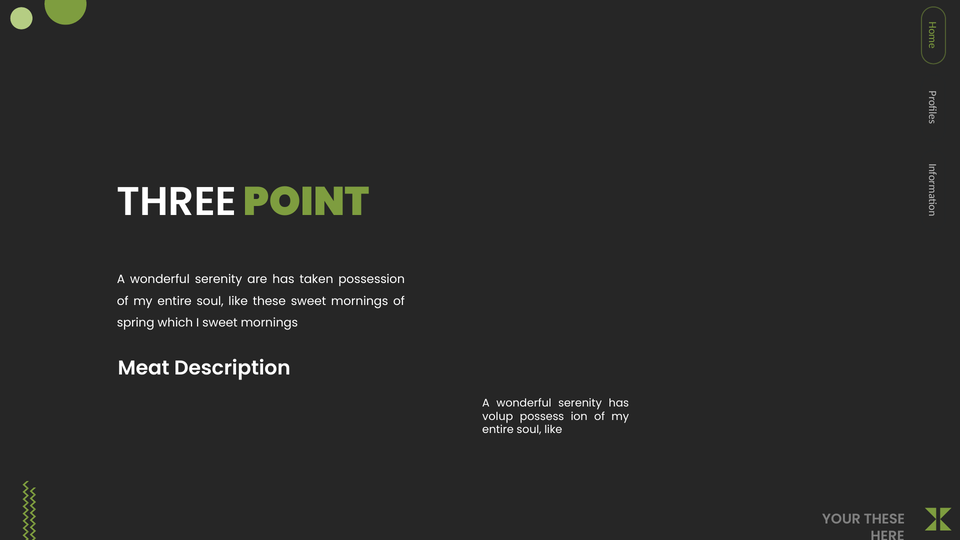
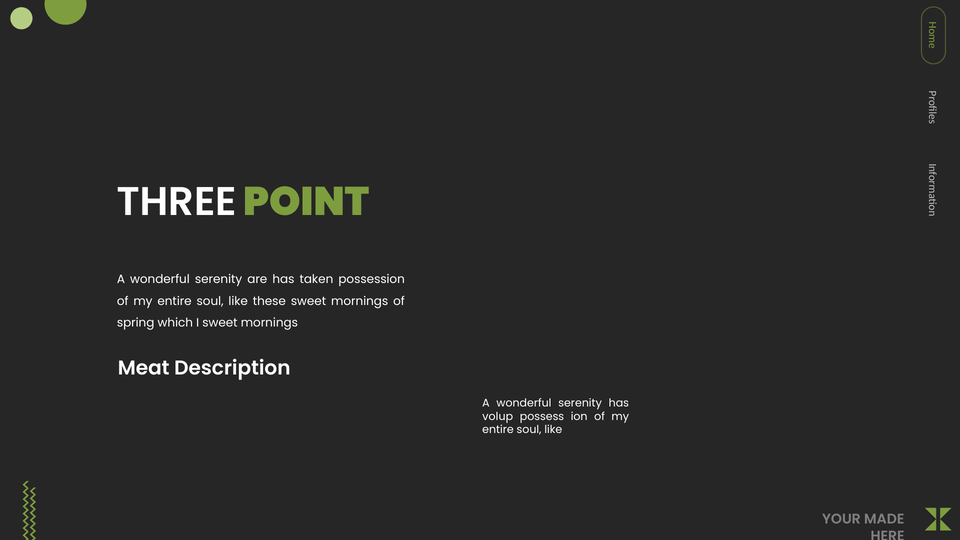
YOUR THESE: THESE -> MADE
